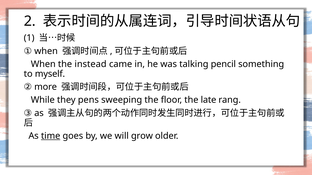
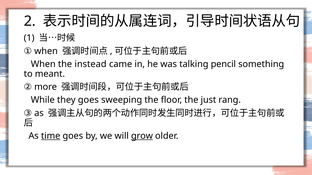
myself: myself -> meant
they pens: pens -> goes
late: late -> just
grow underline: none -> present
